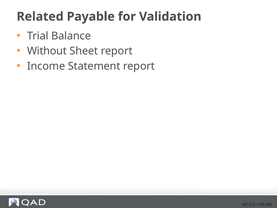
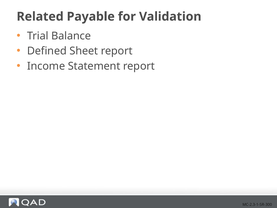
Without: Without -> Defined
